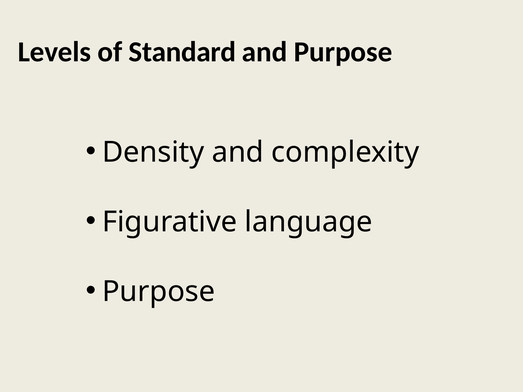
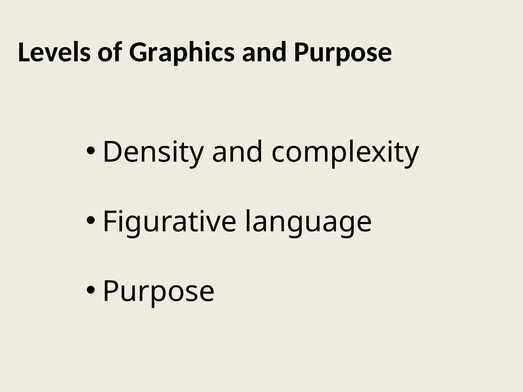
Standard: Standard -> Graphics
